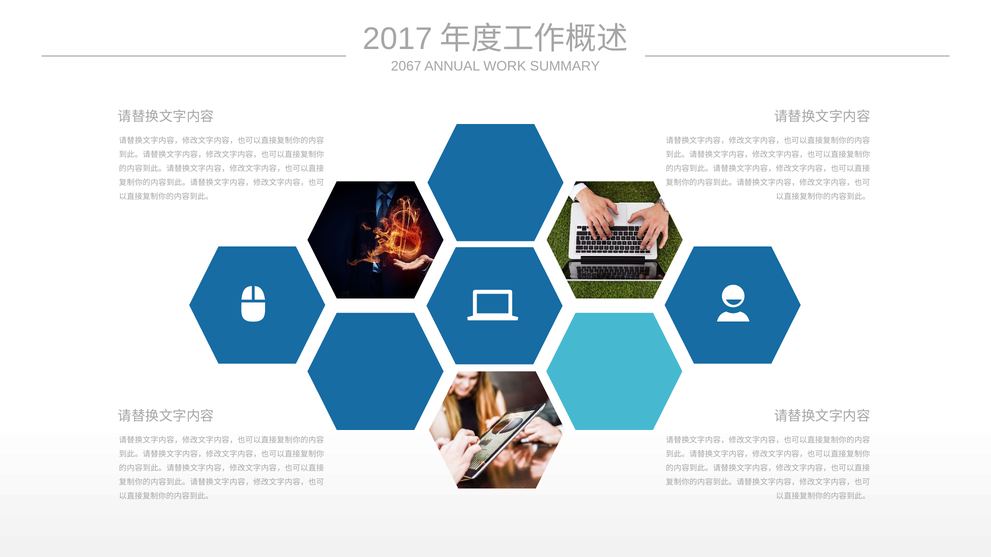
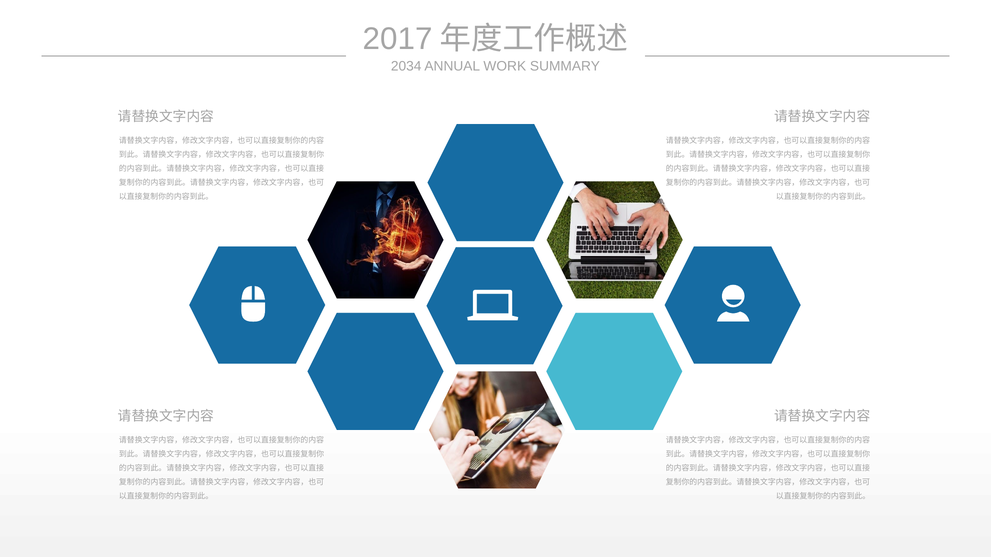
2067: 2067 -> 2034
